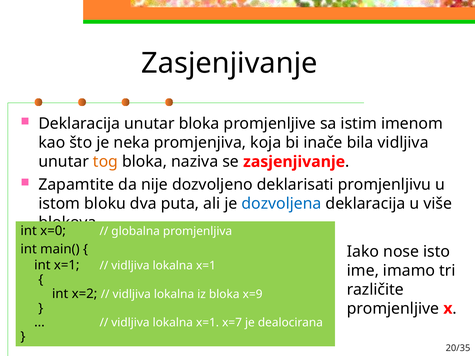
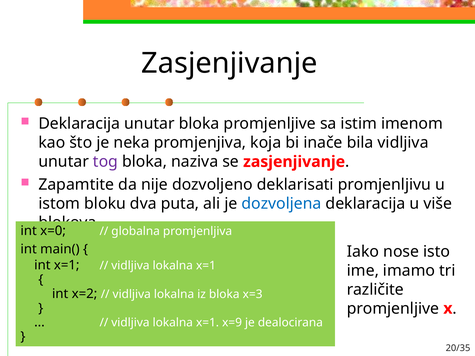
tog colour: orange -> purple
x=9: x=9 -> x=3
x=7: x=7 -> x=9
